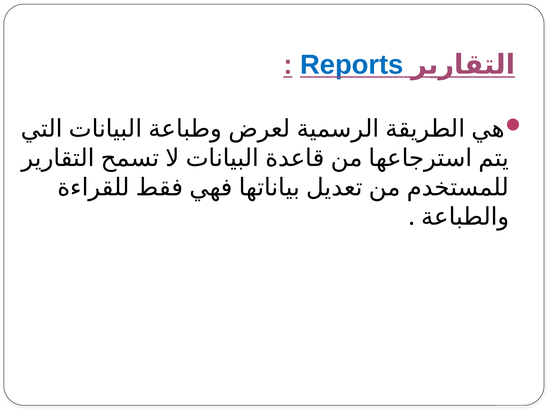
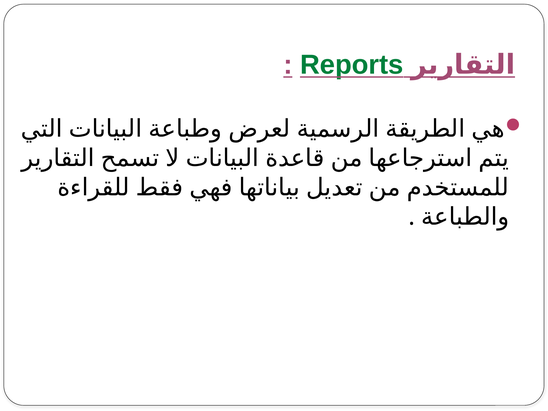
Reports colour: blue -> green
